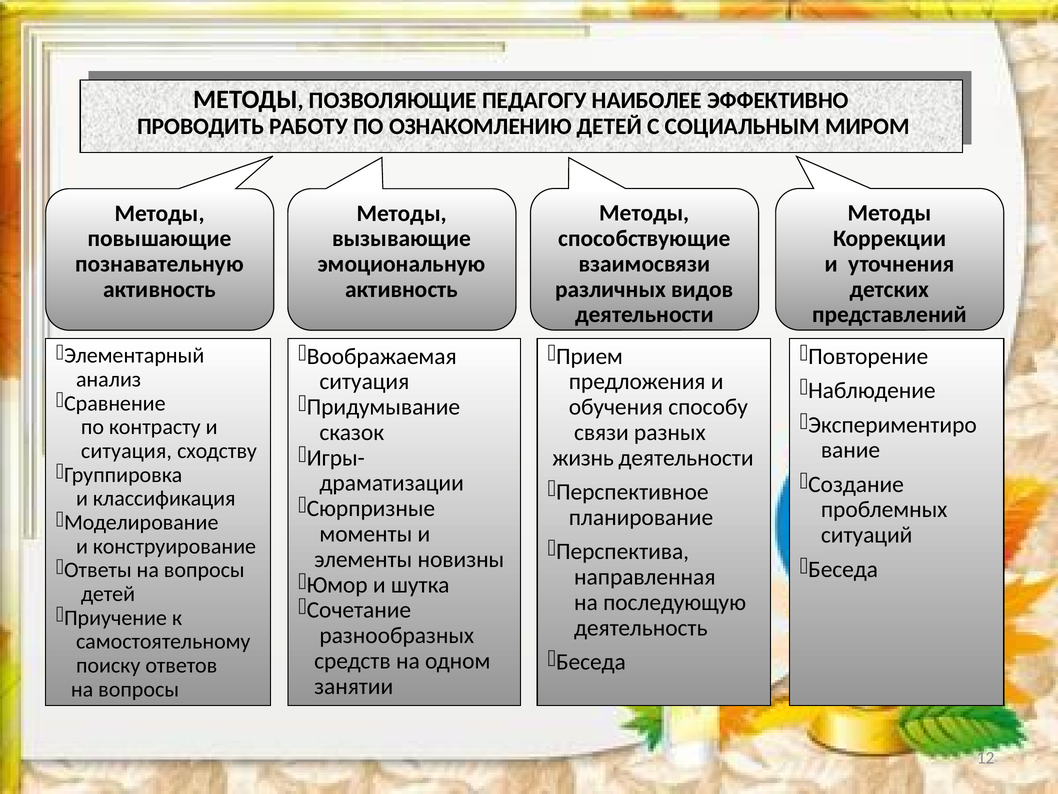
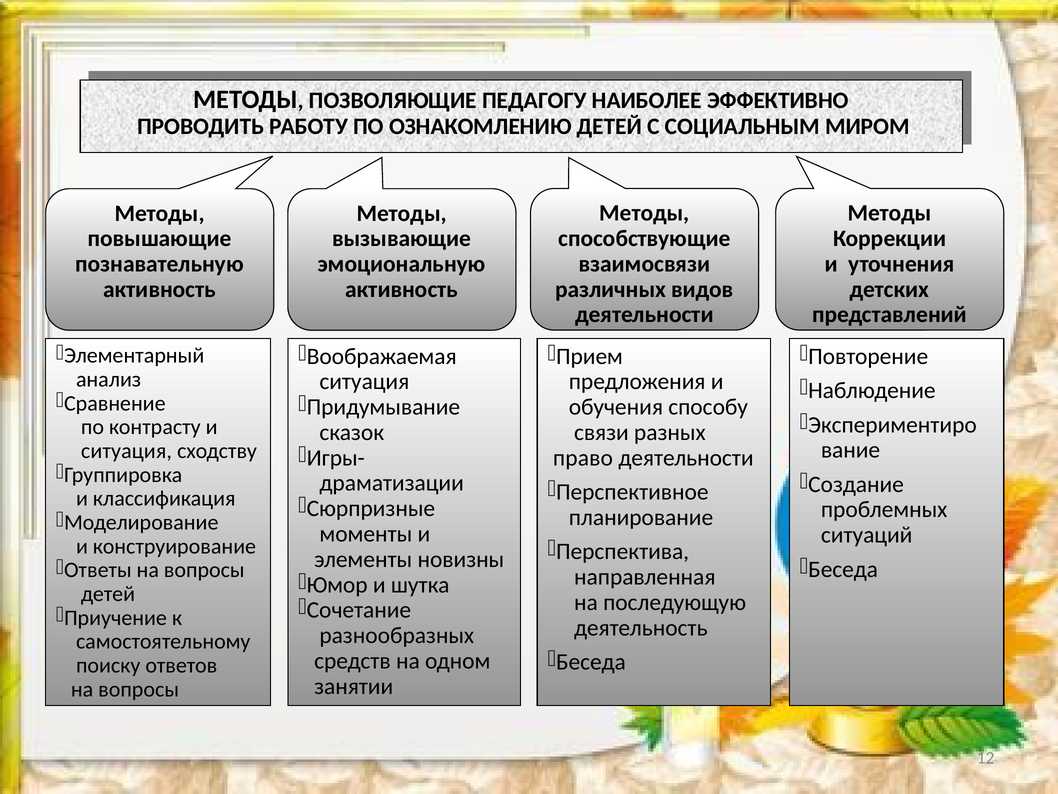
жизнь: жизнь -> право
